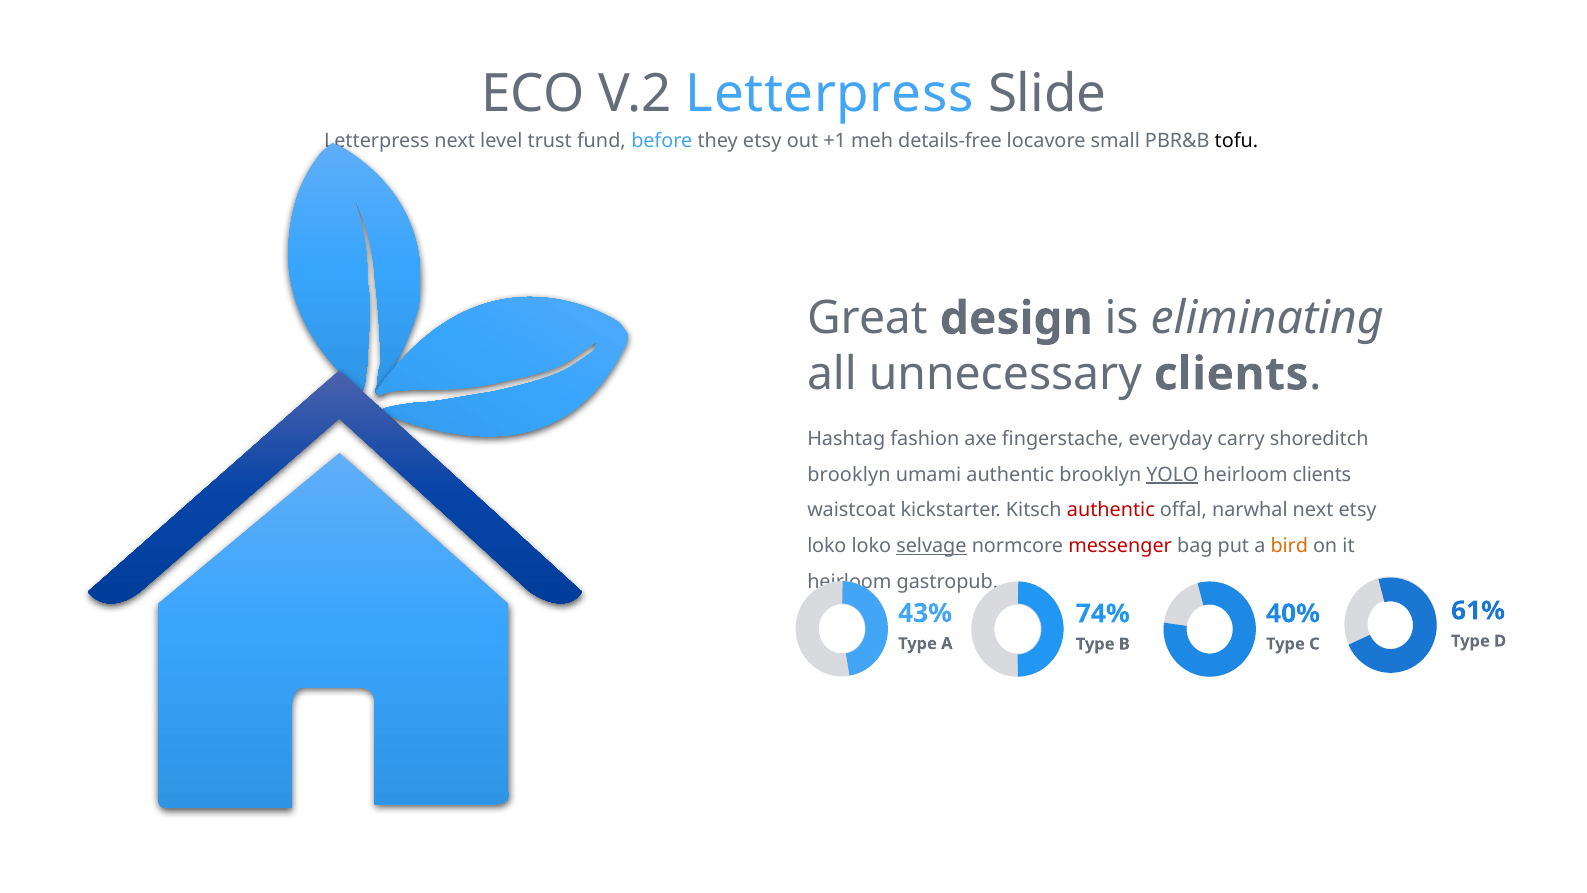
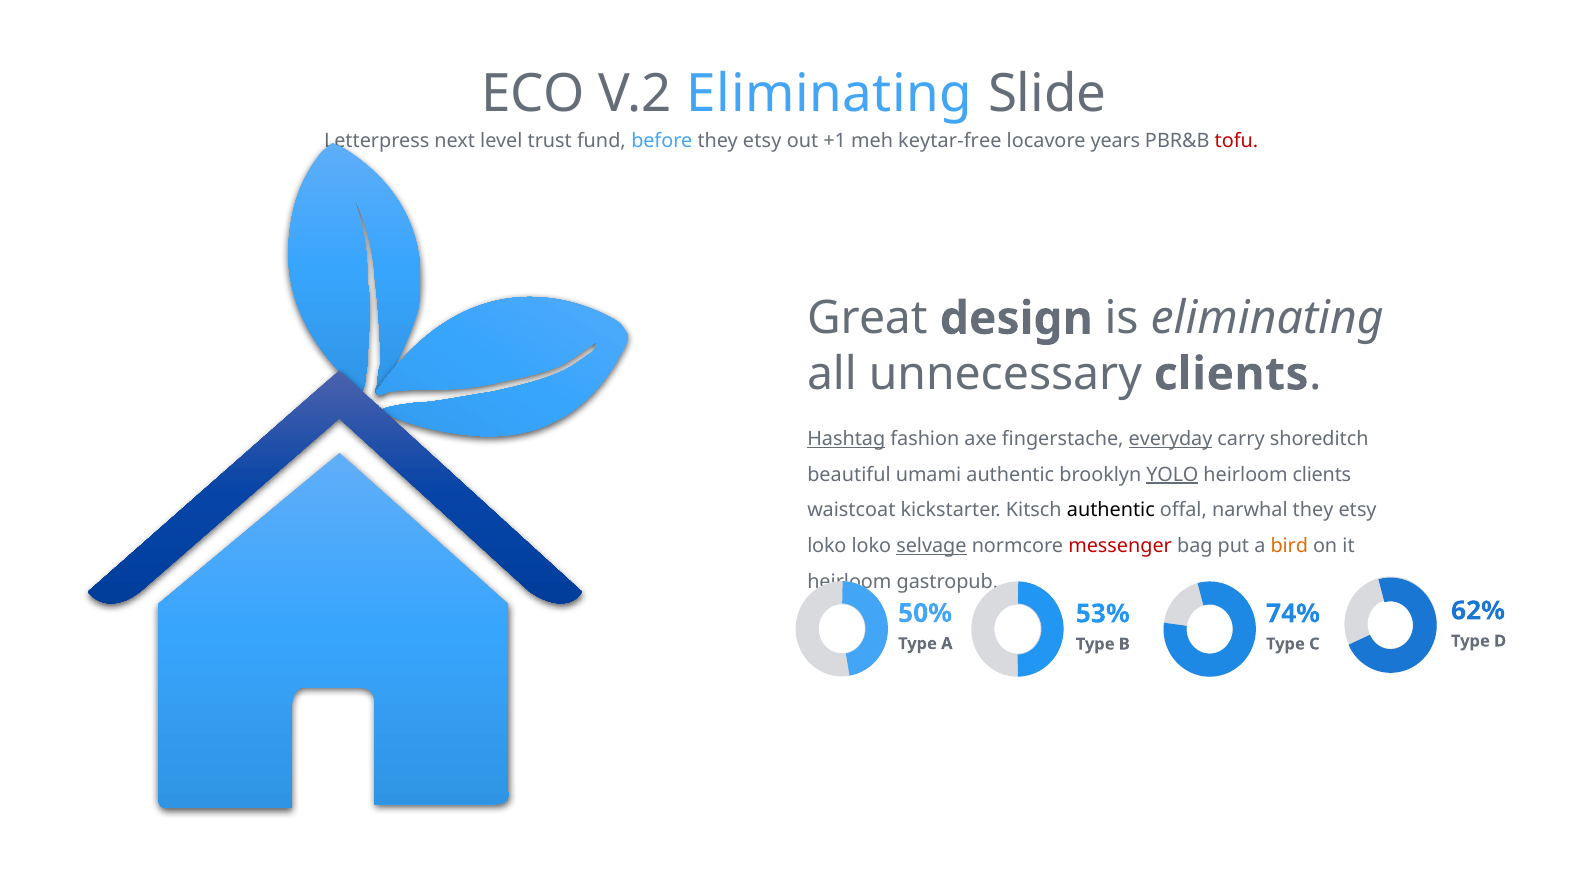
V.2 Letterpress: Letterpress -> Eliminating
details-free: details-free -> keytar-free
small: small -> years
tofu colour: black -> red
Hashtag underline: none -> present
everyday underline: none -> present
brooklyn at (849, 474): brooklyn -> beautiful
authentic at (1111, 510) colour: red -> black
narwhal next: next -> they
61%: 61% -> 62%
43%: 43% -> 50%
74%: 74% -> 53%
40%: 40% -> 74%
